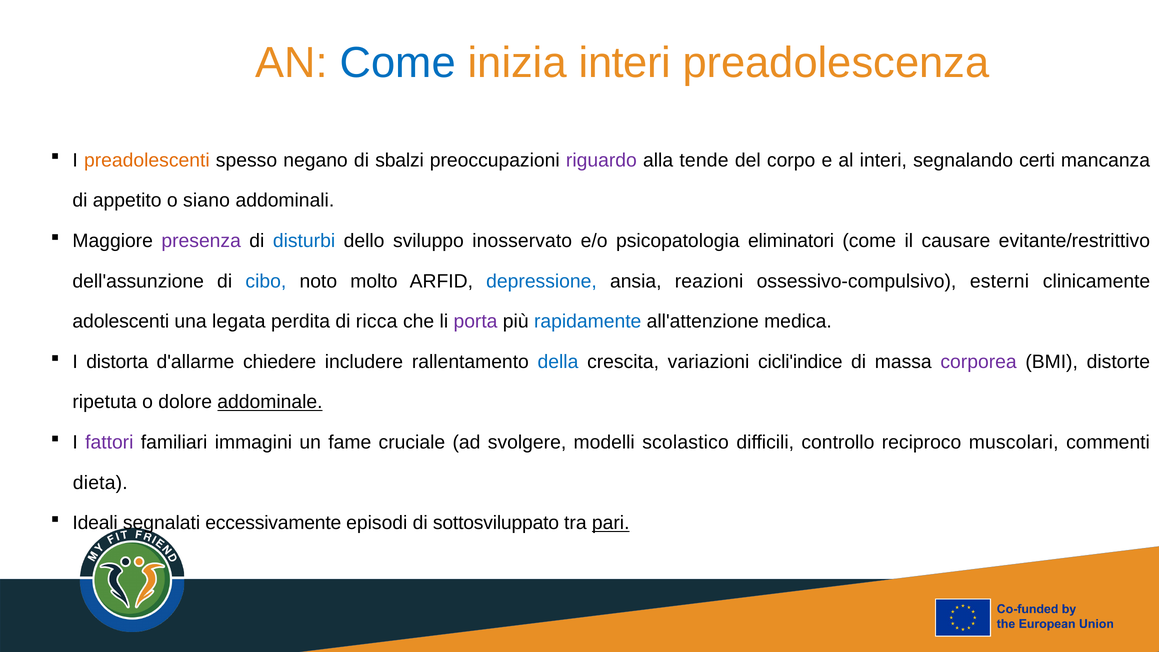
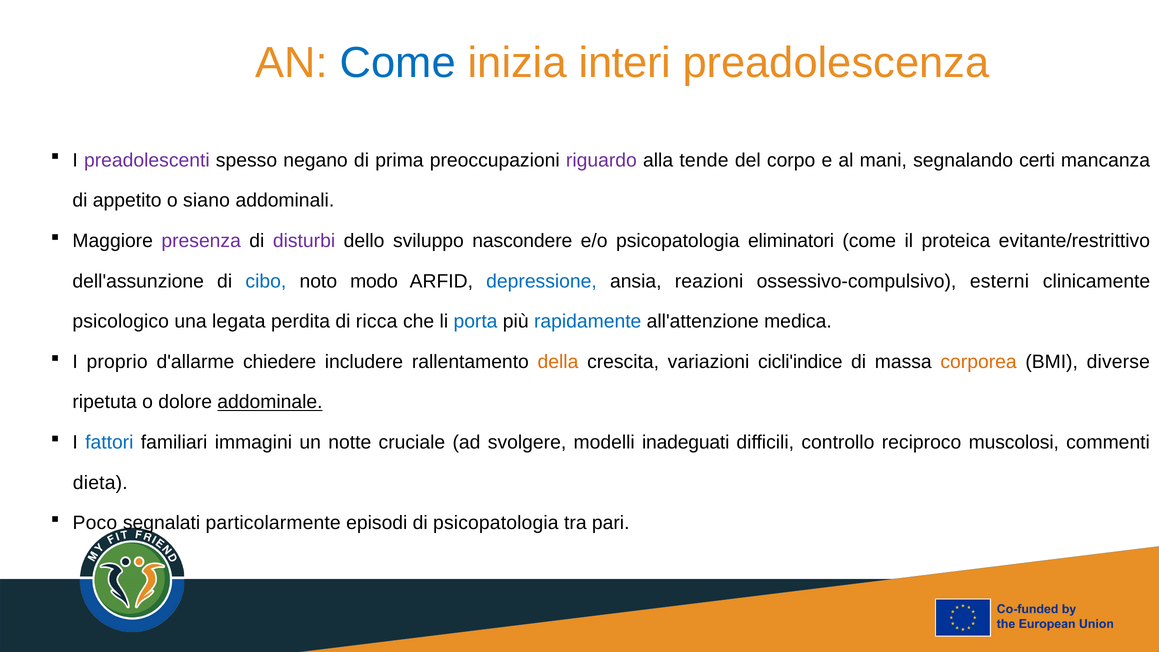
preadolescenti colour: orange -> purple
sbalzi: sbalzi -> prima
al interi: interi -> mani
disturbi colour: blue -> purple
inosservato: inosservato -> nascondere
causare: causare -> proteica
molto: molto -> modo
adolescenti: adolescenti -> psicologico
porta colour: purple -> blue
distorta: distorta -> proprio
della colour: blue -> orange
corporea colour: purple -> orange
distorte: distorte -> diverse
fattori colour: purple -> blue
fame: fame -> notte
scolastico: scolastico -> inadeguati
muscolari: muscolari -> muscolosi
Ideali: Ideali -> Poco
eccessivamente: eccessivamente -> particolarmente
di sottosviluppato: sottosviluppato -> psicopatologia
pari underline: present -> none
